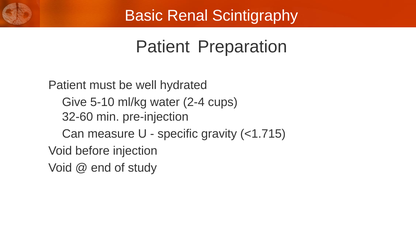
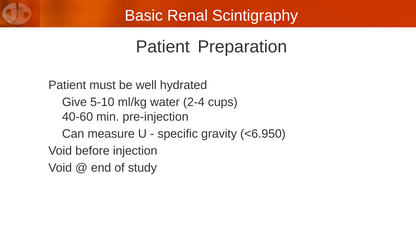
32-60: 32-60 -> 40-60
<1.715: <1.715 -> <6.950
